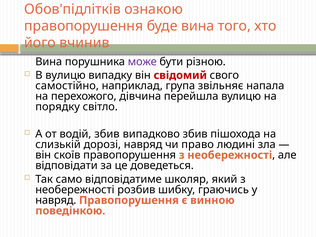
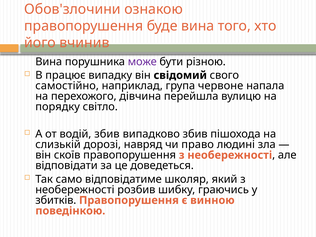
Обов'підлітків: Обов'підлітків -> Обов'злочини
В вулицю: вулицю -> працює
свідомий colour: red -> black
звільняє: звільняє -> червоне
навряд at (56, 200): навряд -> збитків
